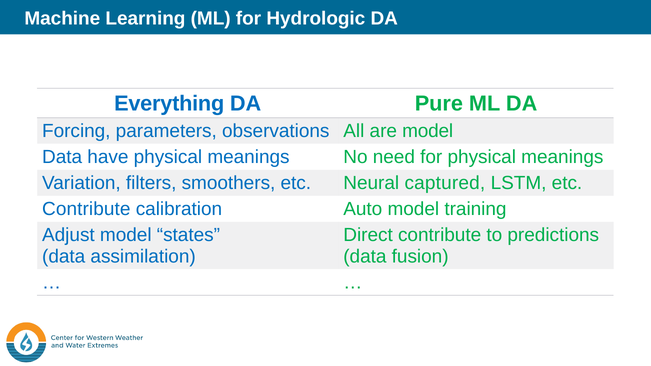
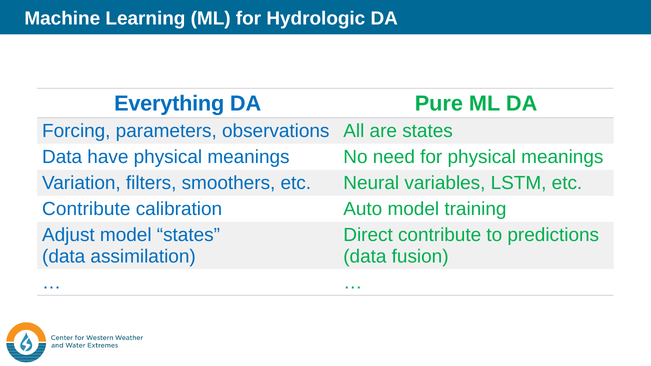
are model: model -> states
captured: captured -> variables
